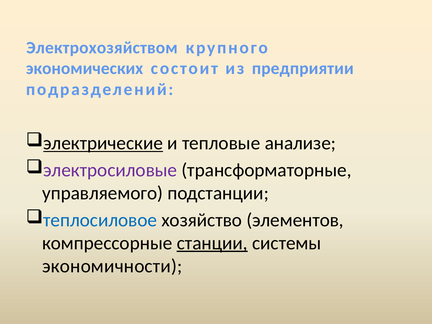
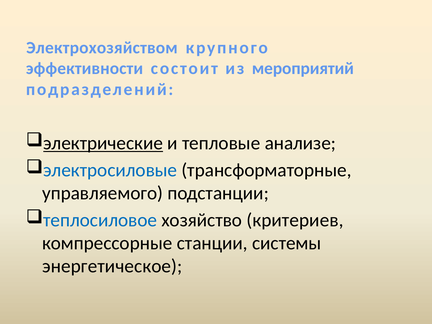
экономических: экономических -> эффективности
предприятии: предприятии -> мероприятий
электросиловые colour: purple -> blue
элементов: элементов -> критериев
станции underline: present -> none
экономичности: экономичности -> энергетическое
